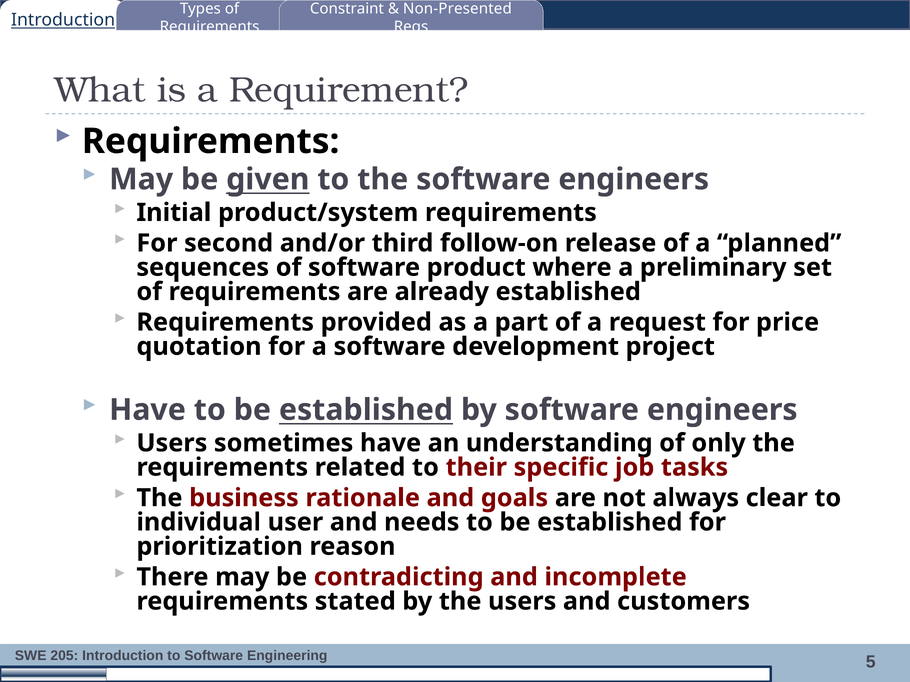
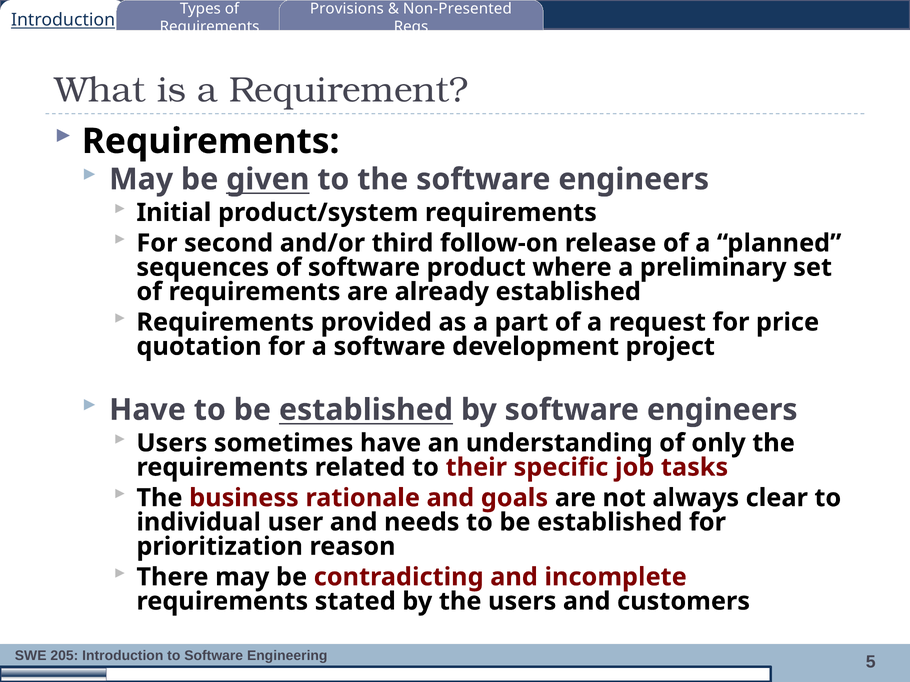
Constraint: Constraint -> Provisions
